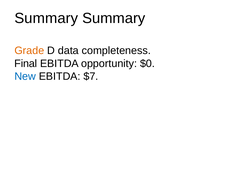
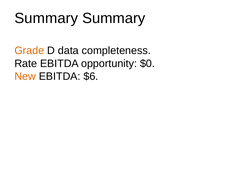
Final: Final -> Rate
New colour: blue -> orange
$7: $7 -> $6
